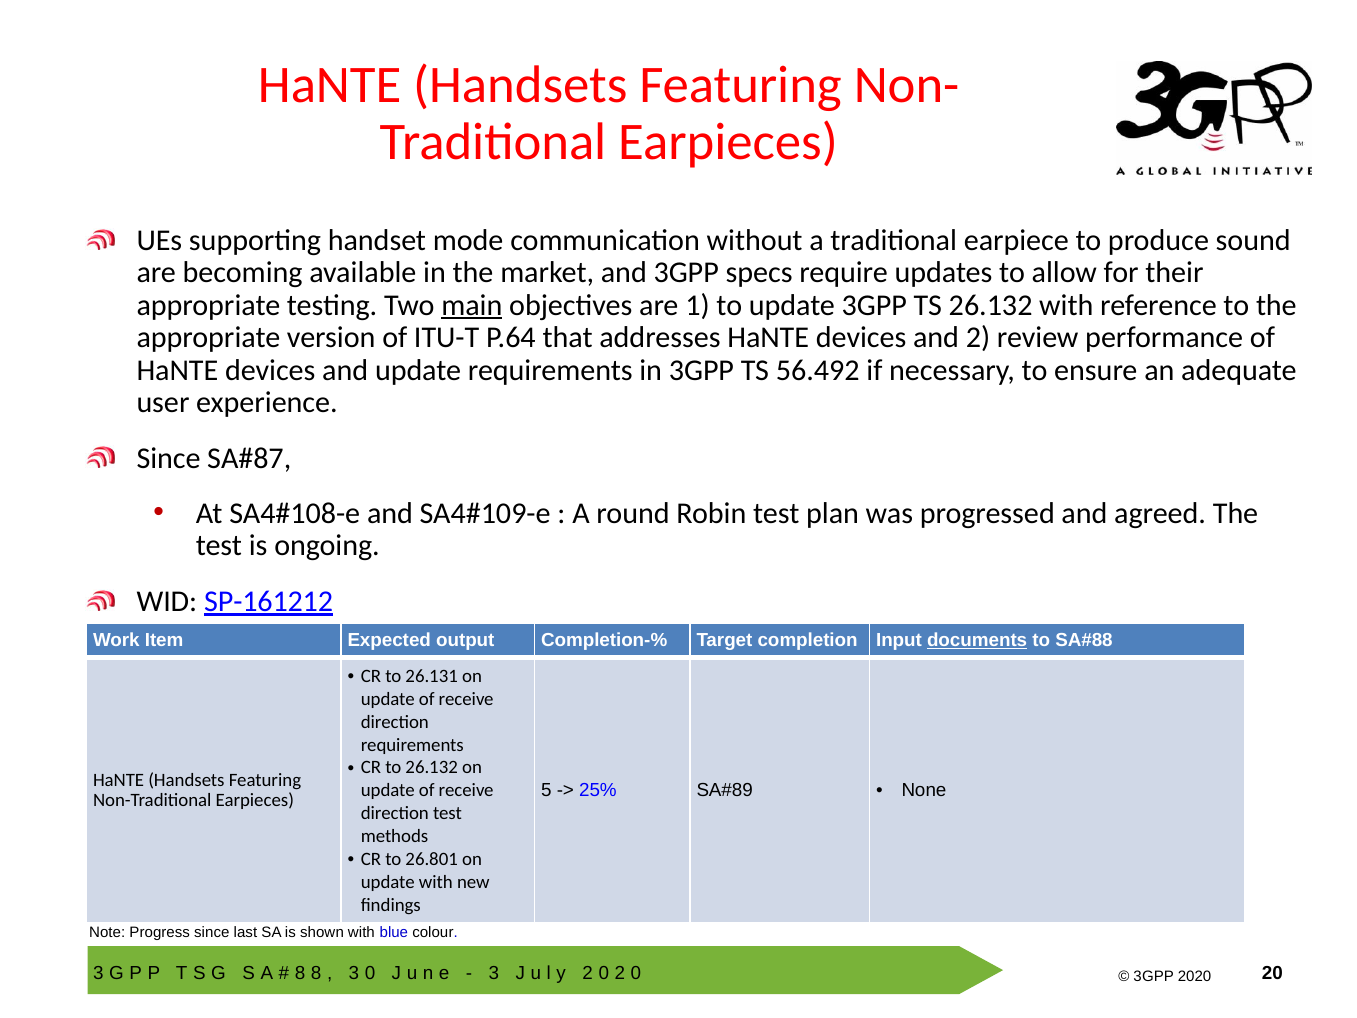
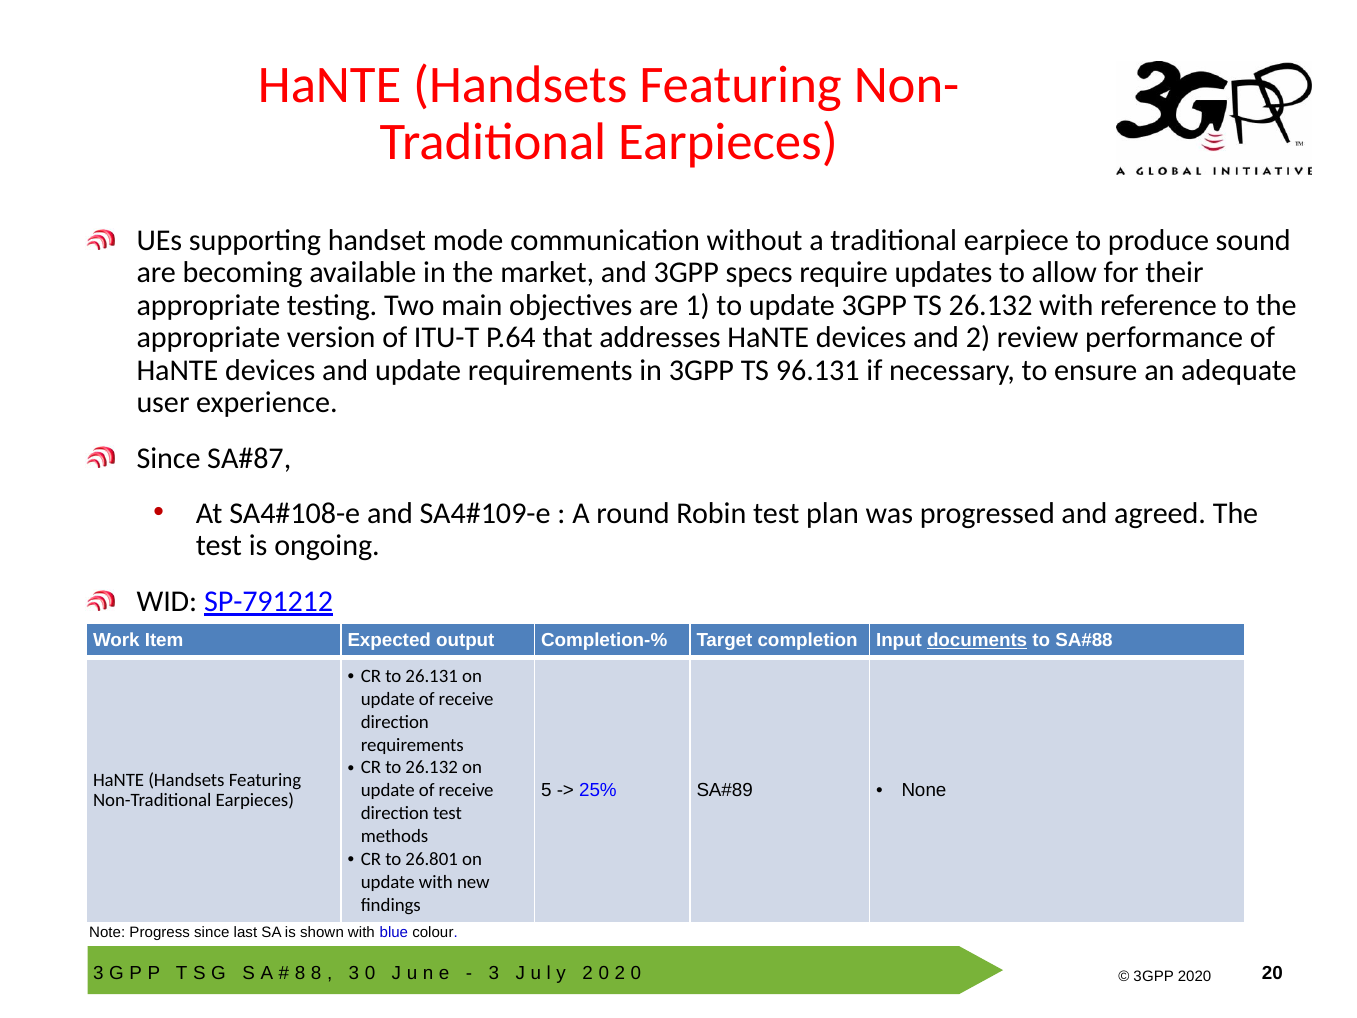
main underline: present -> none
56.492: 56.492 -> 96.131
SP-161212: SP-161212 -> SP-791212
